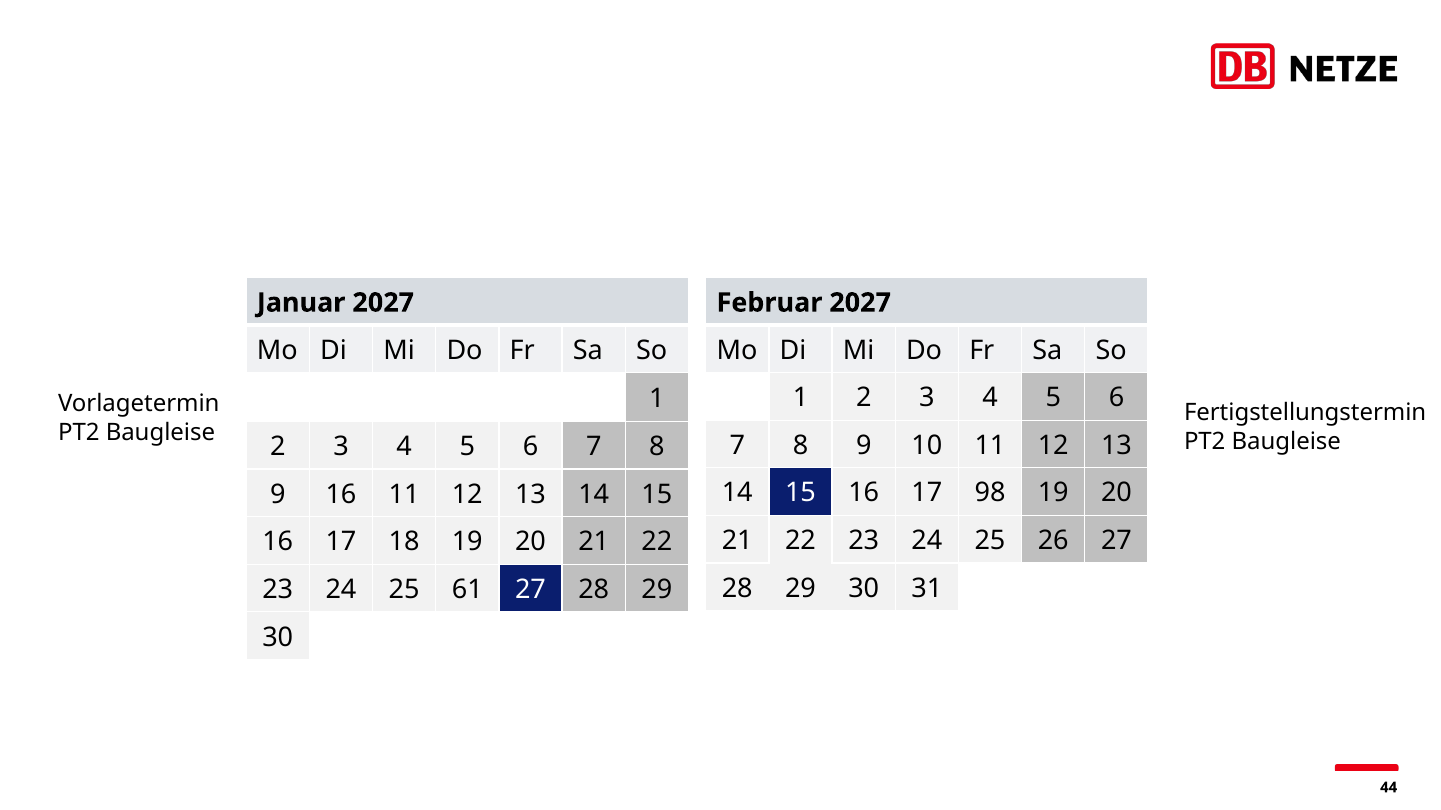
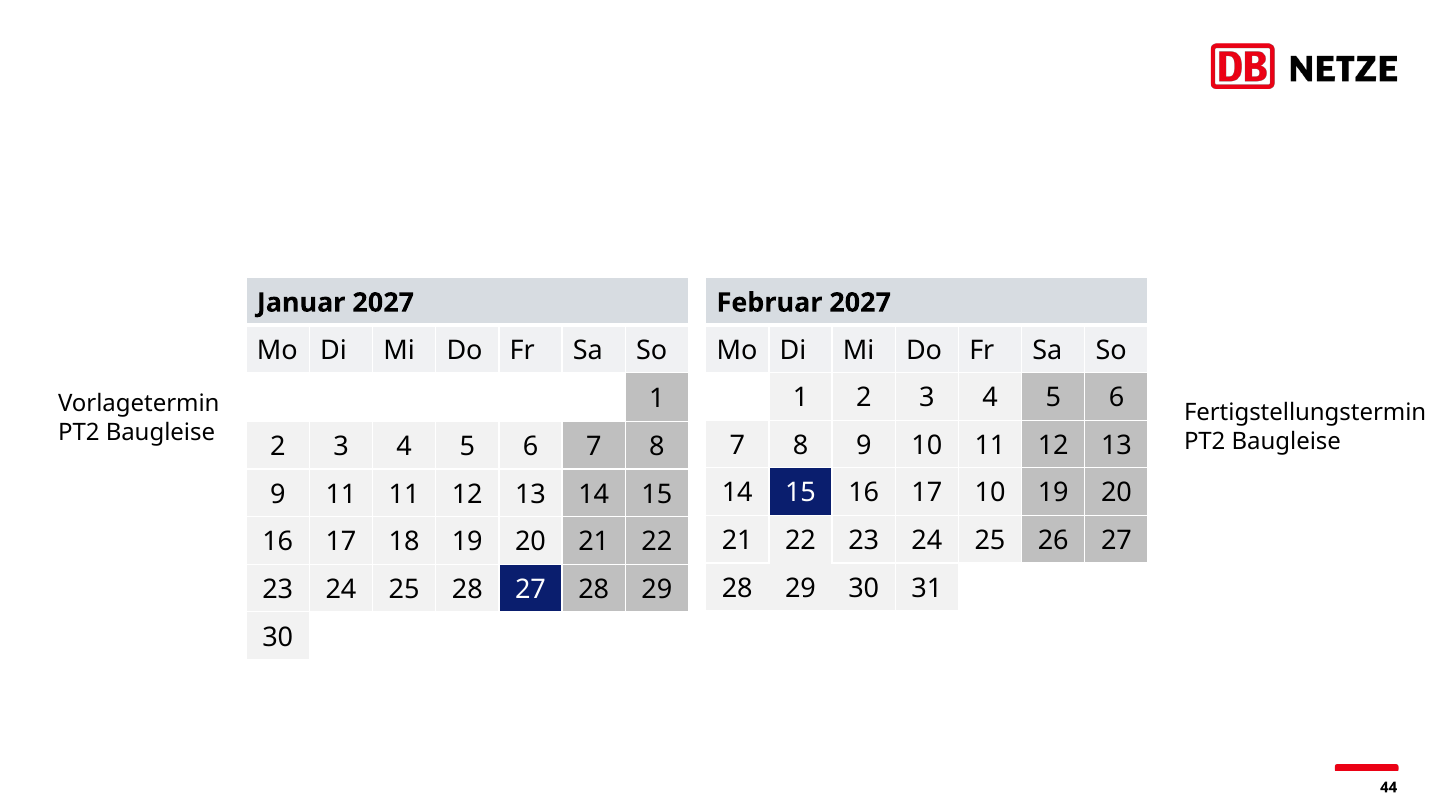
17 98: 98 -> 10
9 16: 16 -> 11
25 61: 61 -> 28
